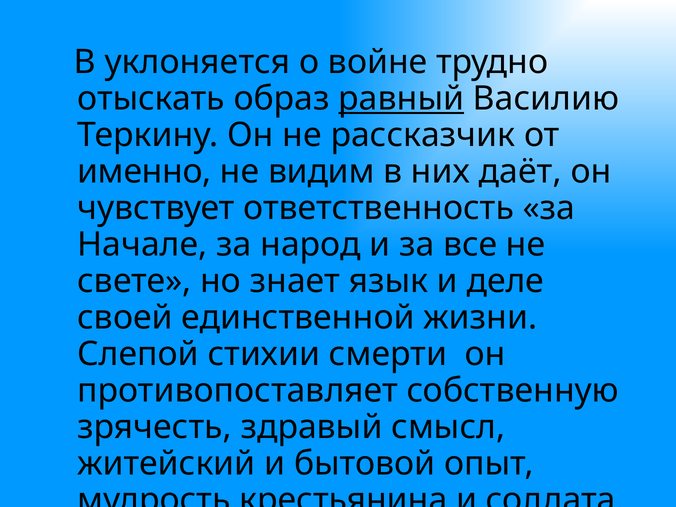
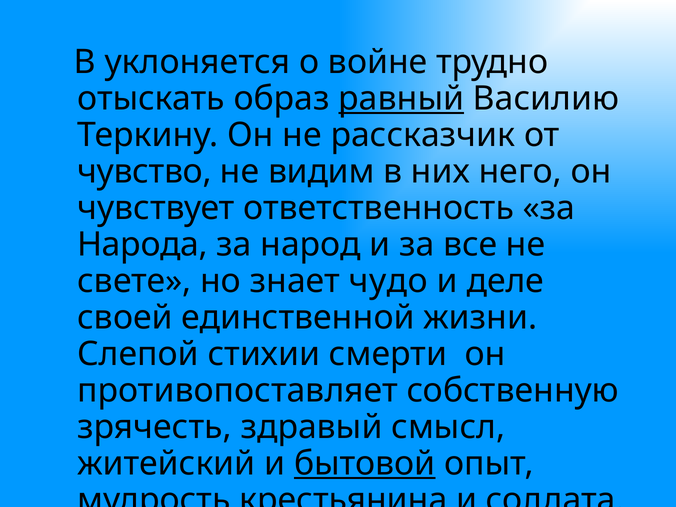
именно: именно -> чувство
даёт: даёт -> него
Начале: Начале -> Народа
язык: язык -> чудо
бытовой underline: none -> present
